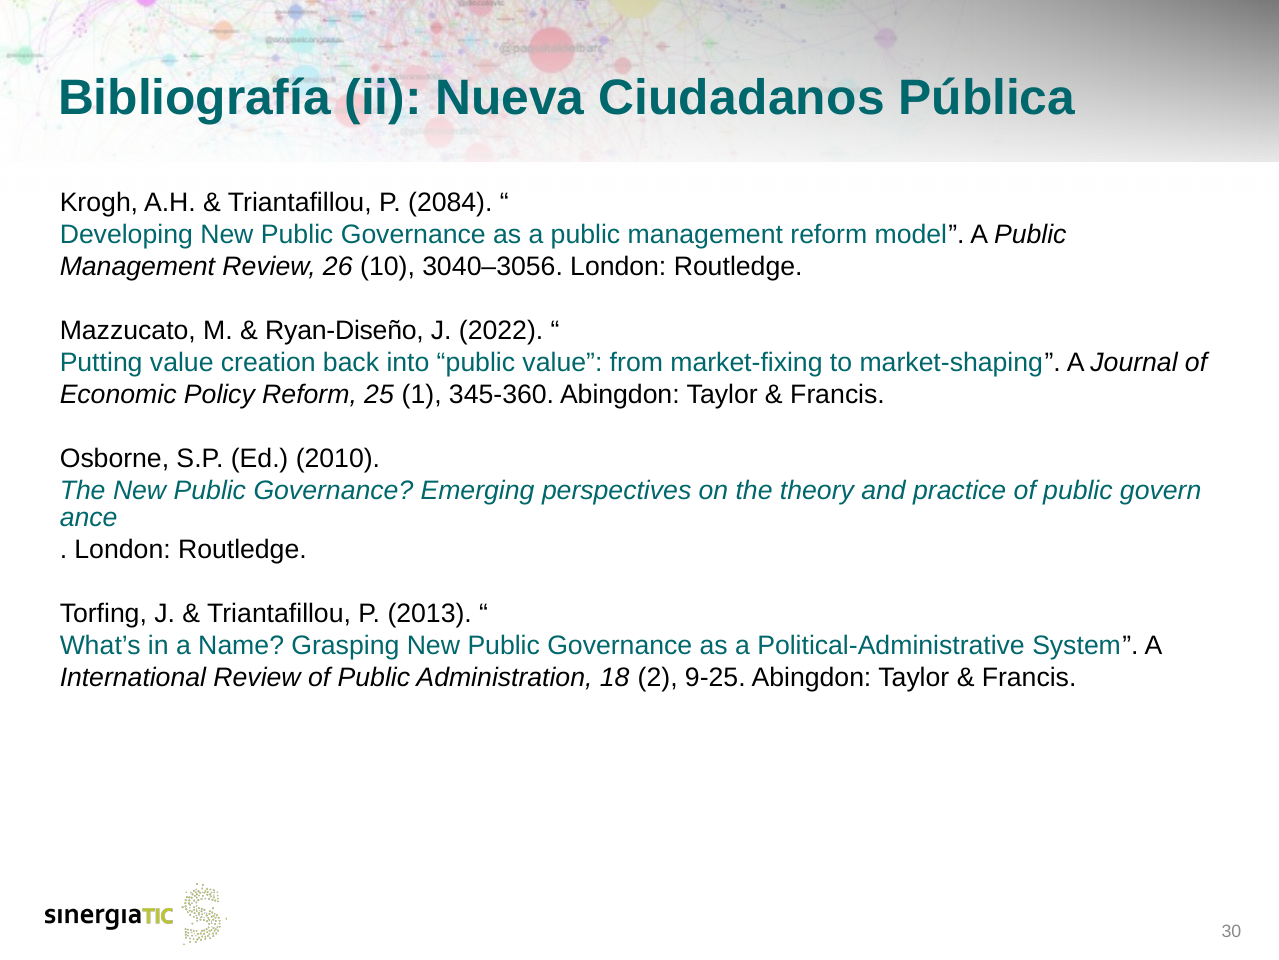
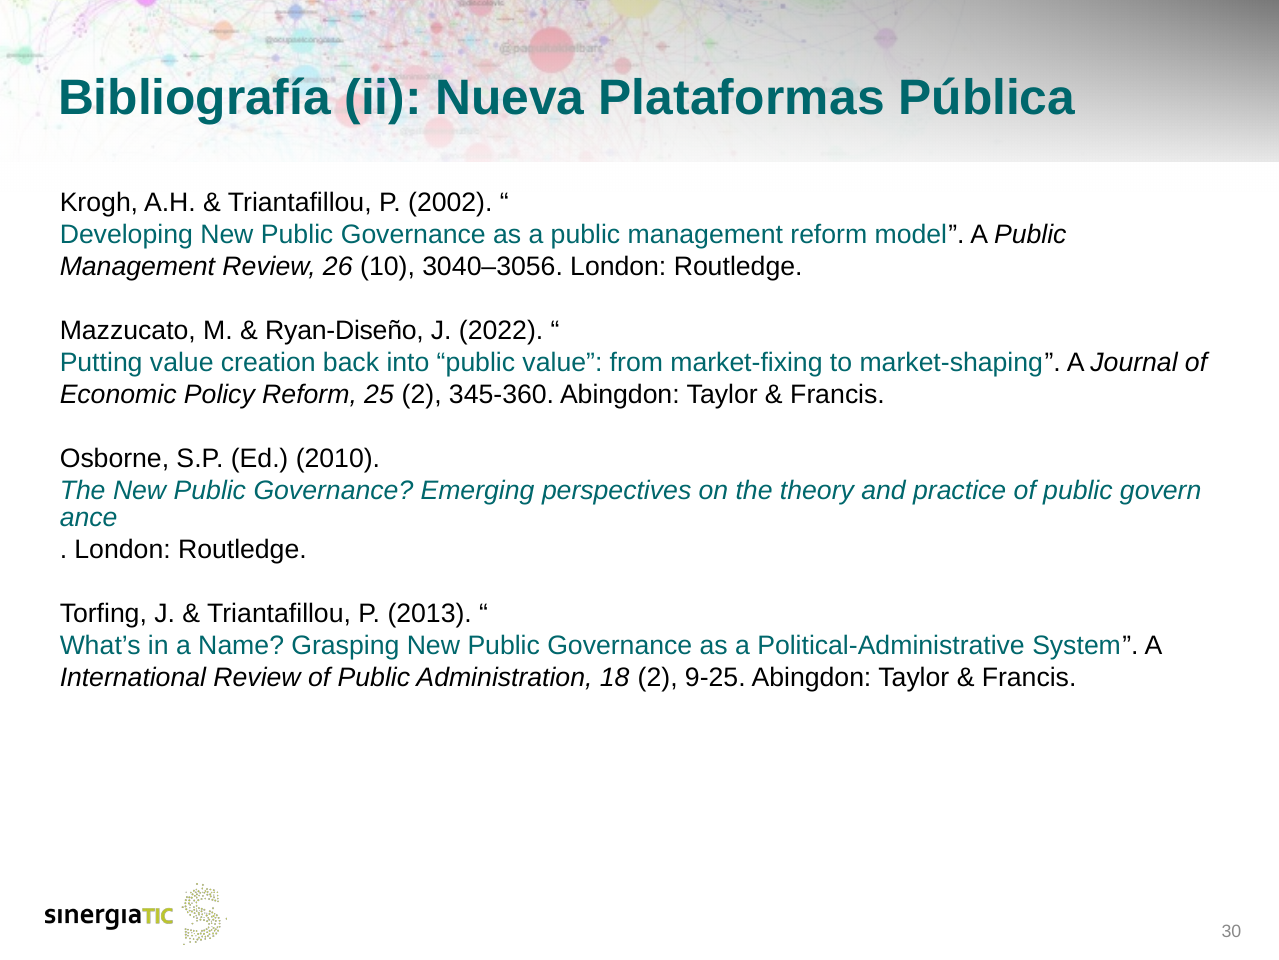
Ciudadanos: Ciudadanos -> Plataformas
2084: 2084 -> 2002
25 1: 1 -> 2
